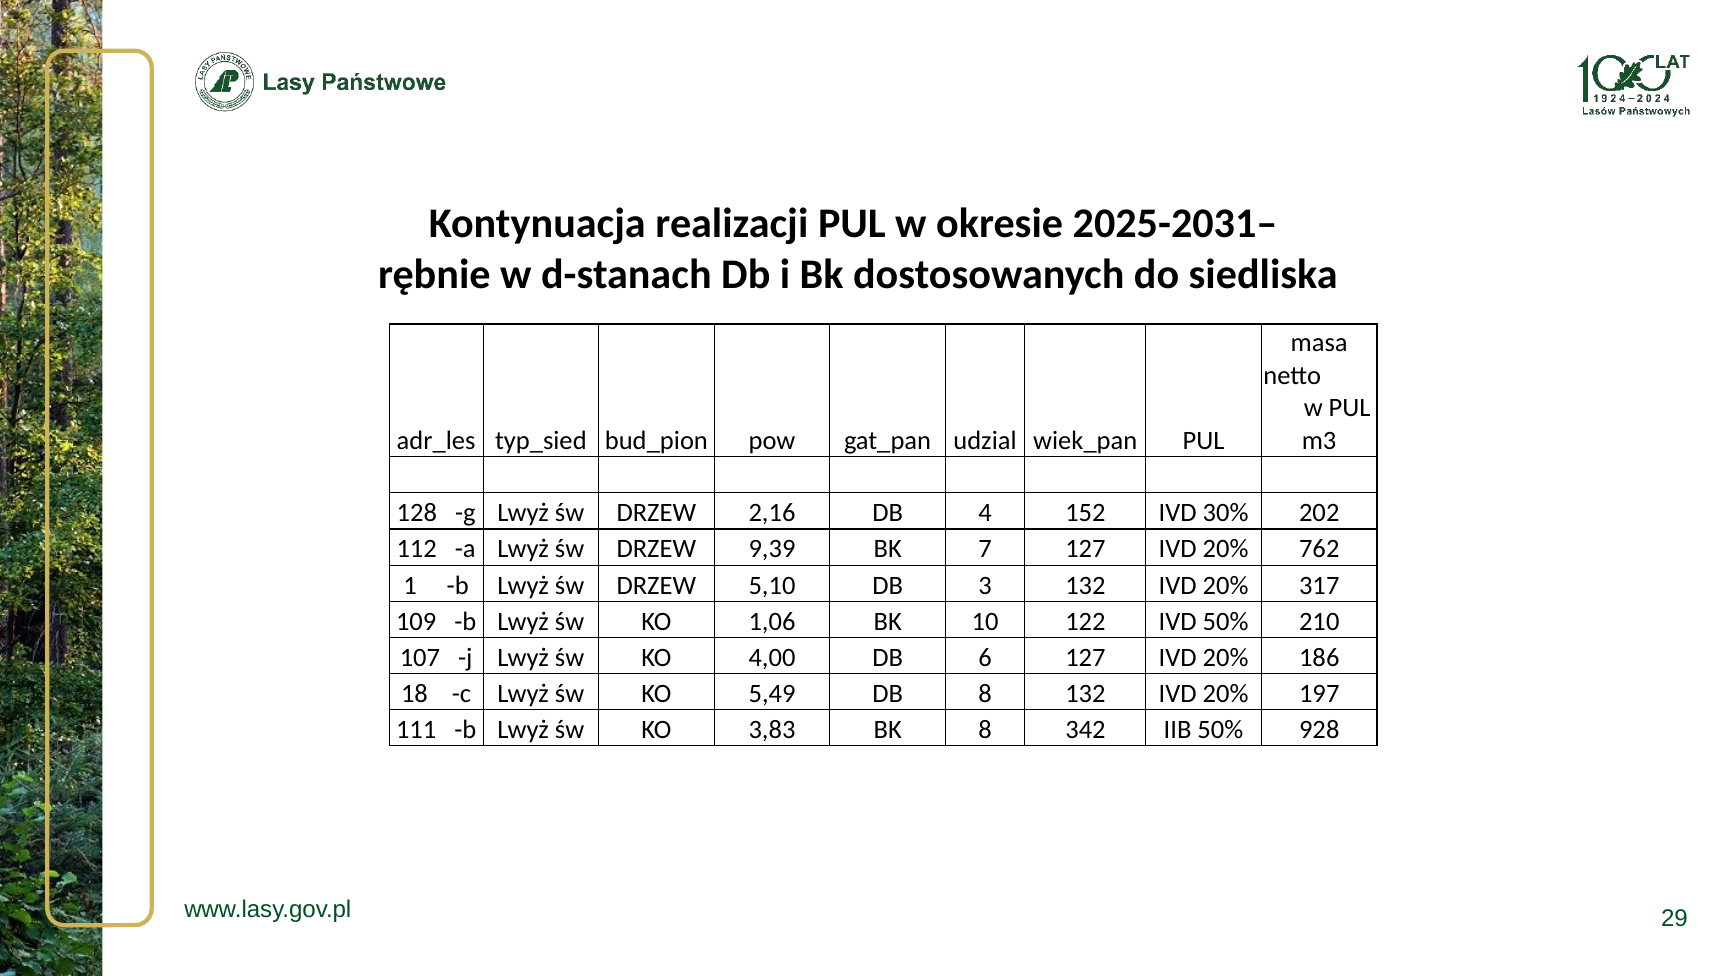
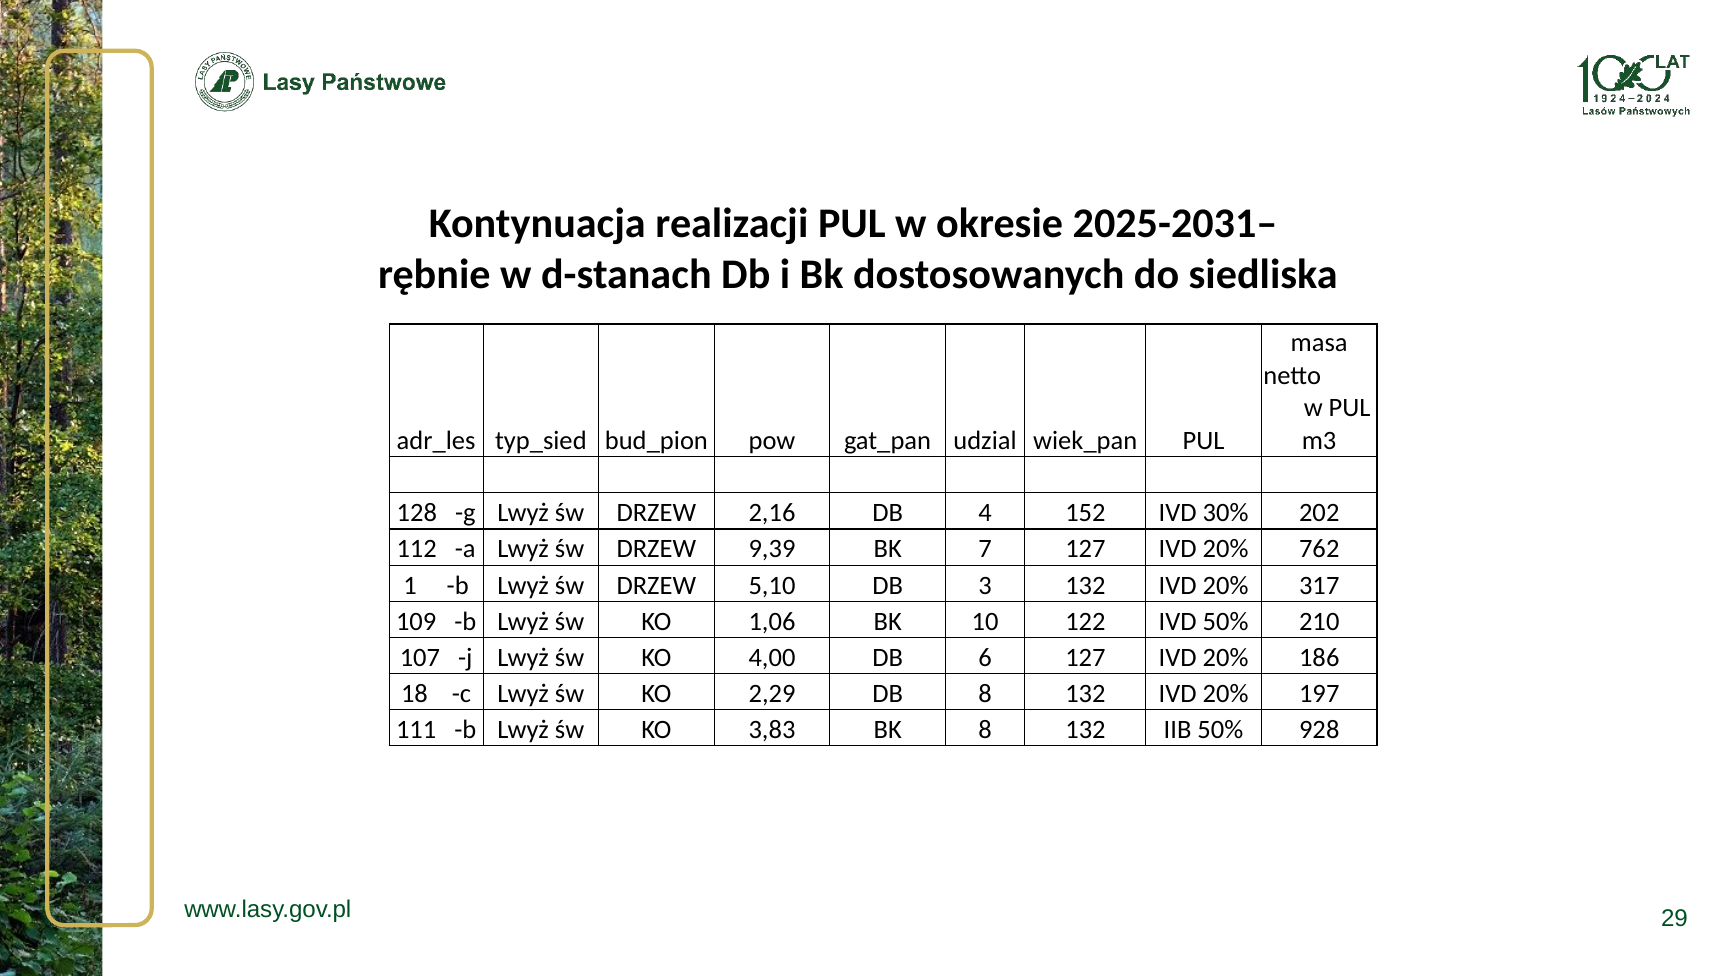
5,49: 5,49 -> 2,29
BK 8 342: 342 -> 132
